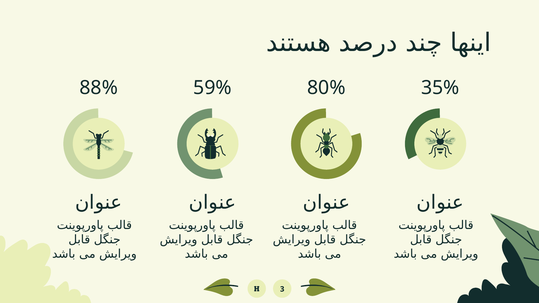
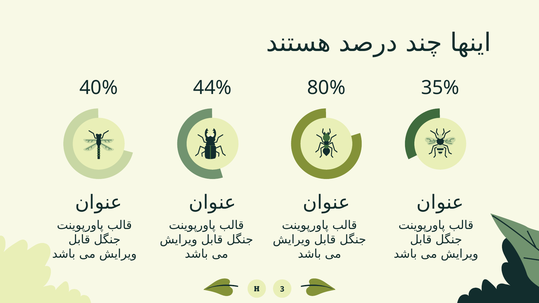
88%: 88% -> 40%
59%: 59% -> 44%
